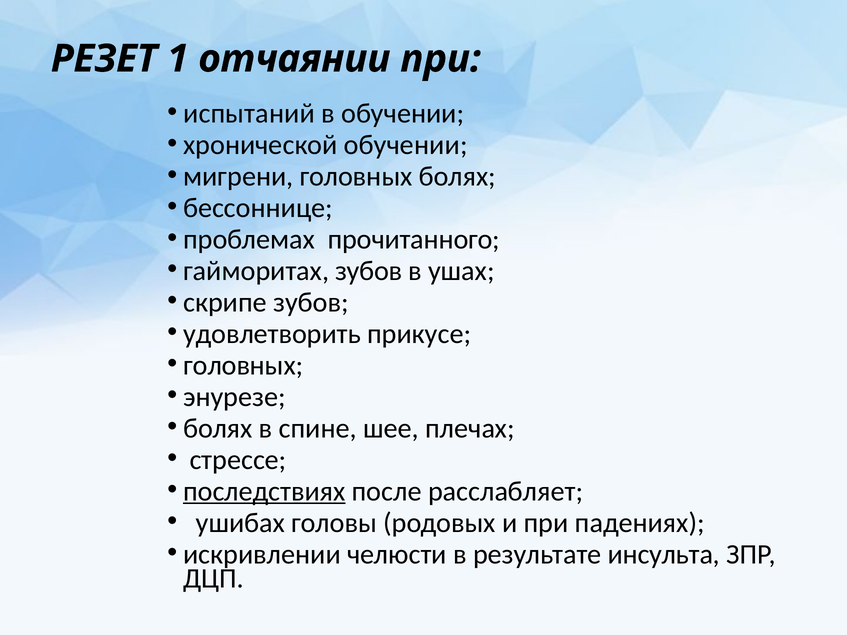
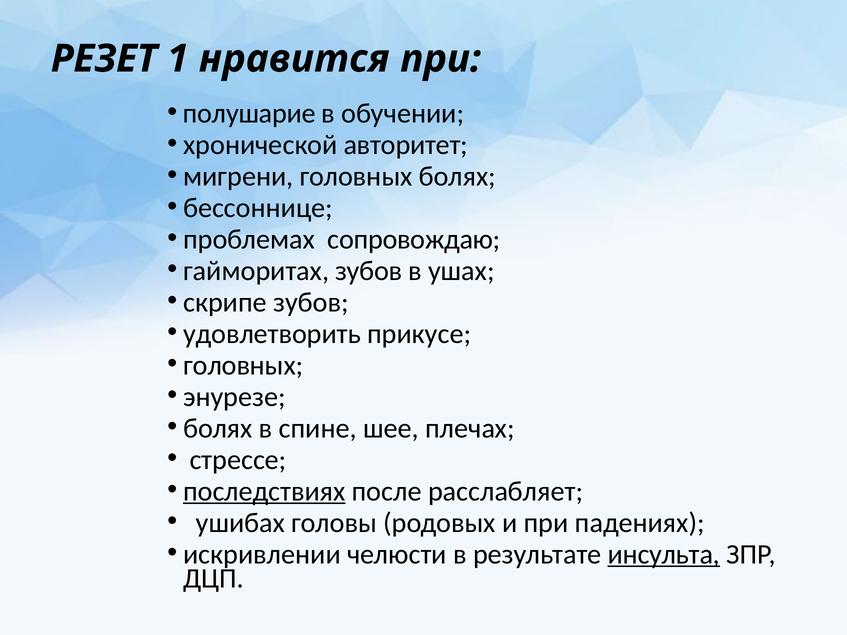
отчаянии: отчаянии -> нравится
испытаний: испытаний -> полушарие
хронической обучении: обучении -> авторитет
прочитанного: прочитанного -> сопровождаю
инсульта underline: none -> present
